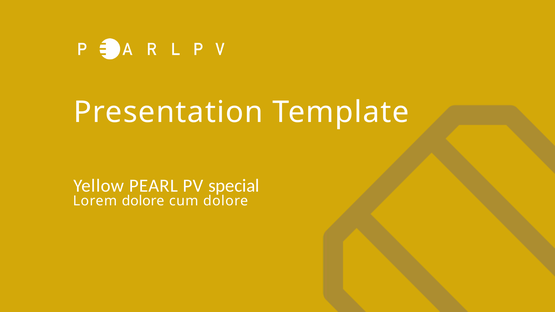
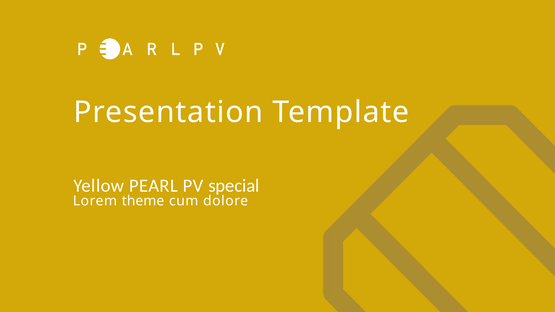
Lorem dolore: dolore -> theme
